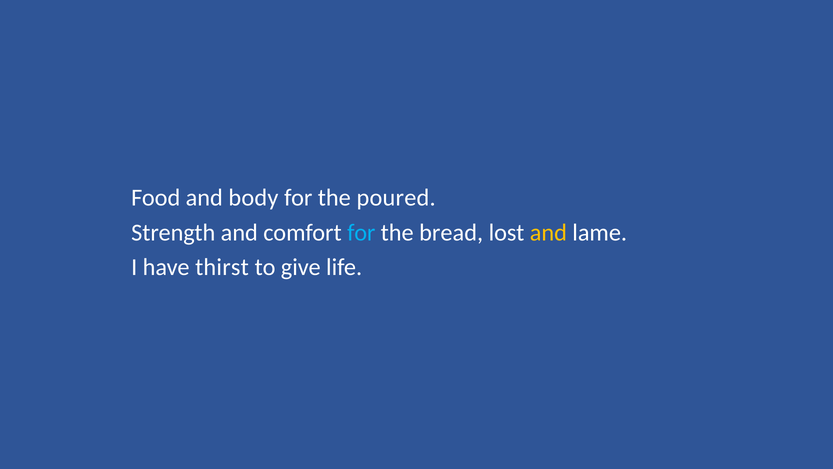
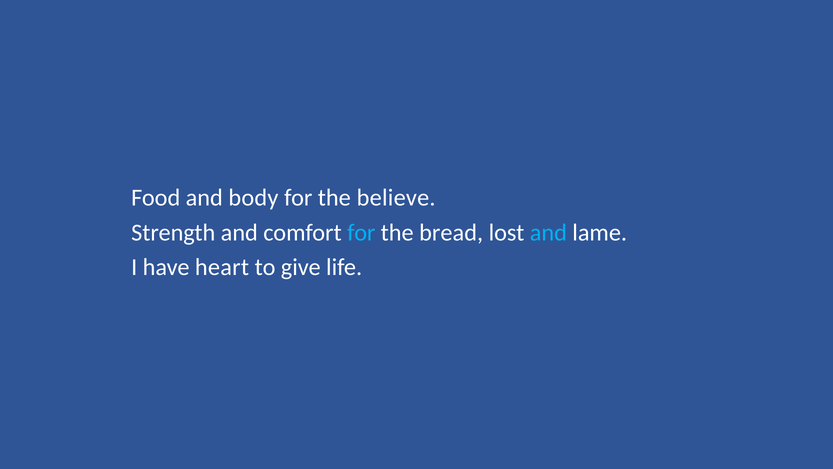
poured: poured -> believe
and at (548, 232) colour: yellow -> light blue
thirst: thirst -> heart
